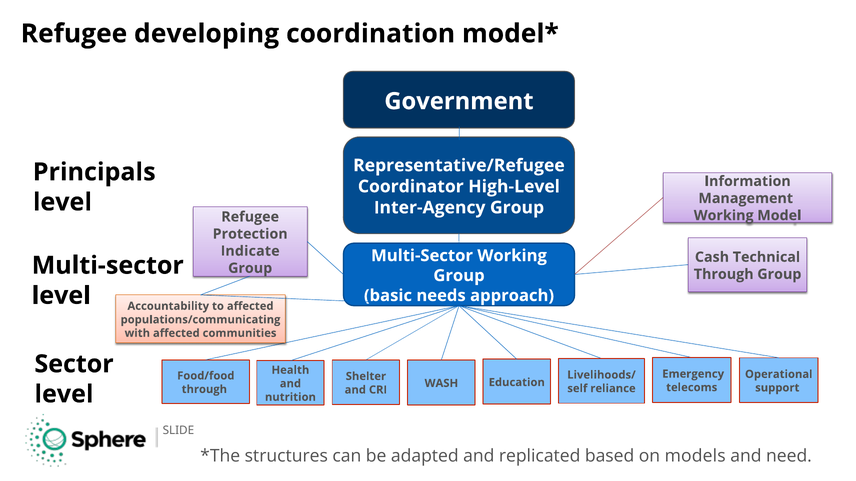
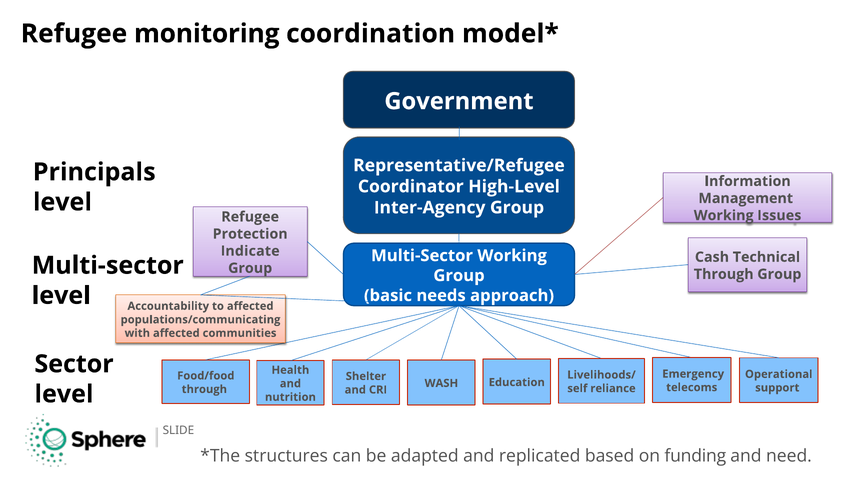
developing: developing -> monitoring
Model: Model -> Issues
models: models -> funding
